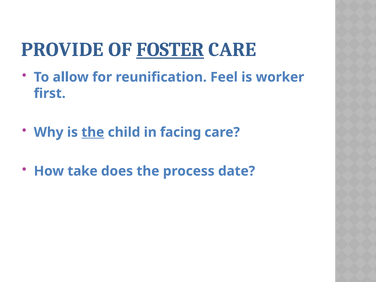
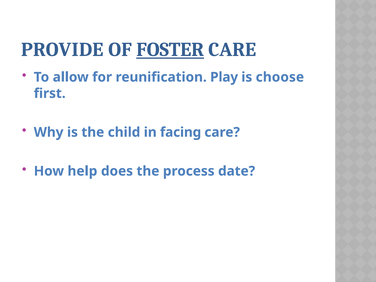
Feel: Feel -> Play
worker: worker -> choose
the at (93, 132) underline: present -> none
take: take -> help
